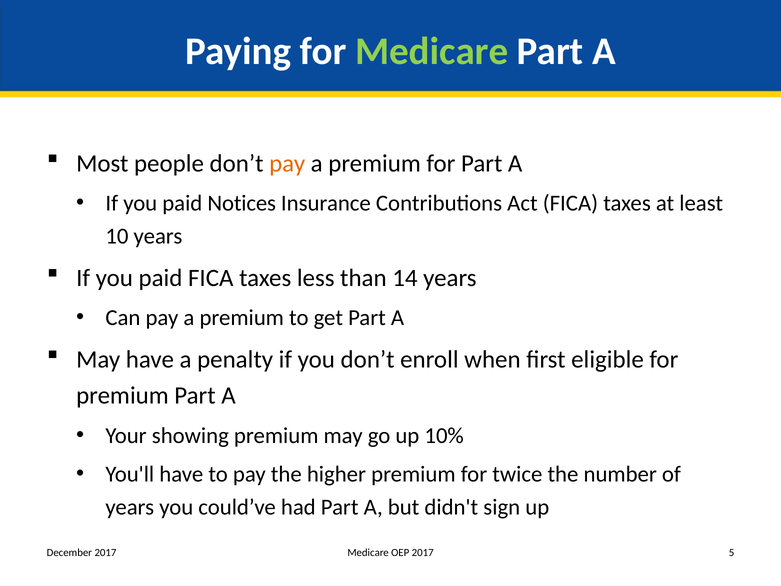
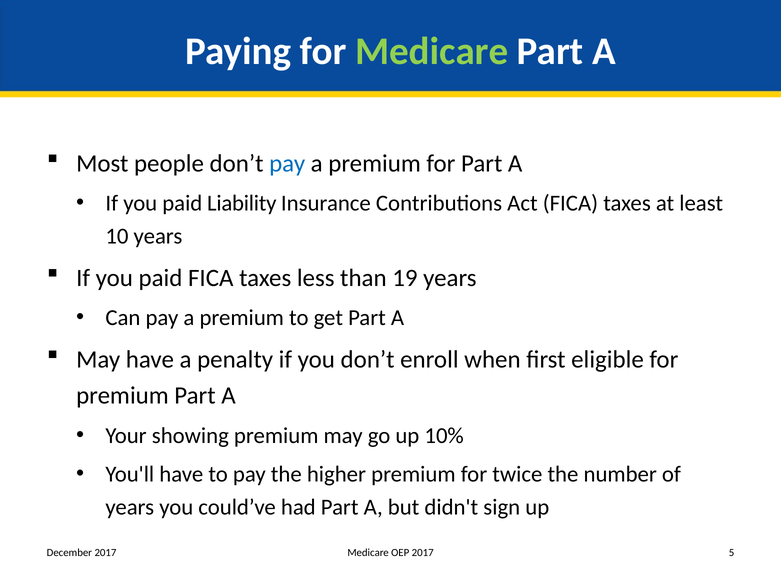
pay at (287, 163) colour: orange -> blue
Notices: Notices -> Liability
14: 14 -> 19
